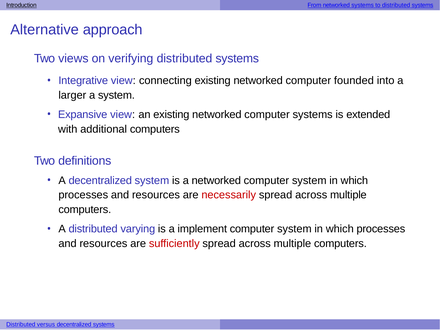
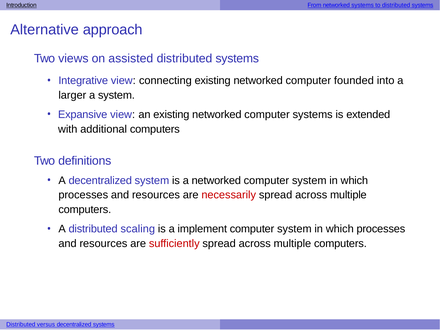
verifying: verifying -> assisted
varying: varying -> scaling
